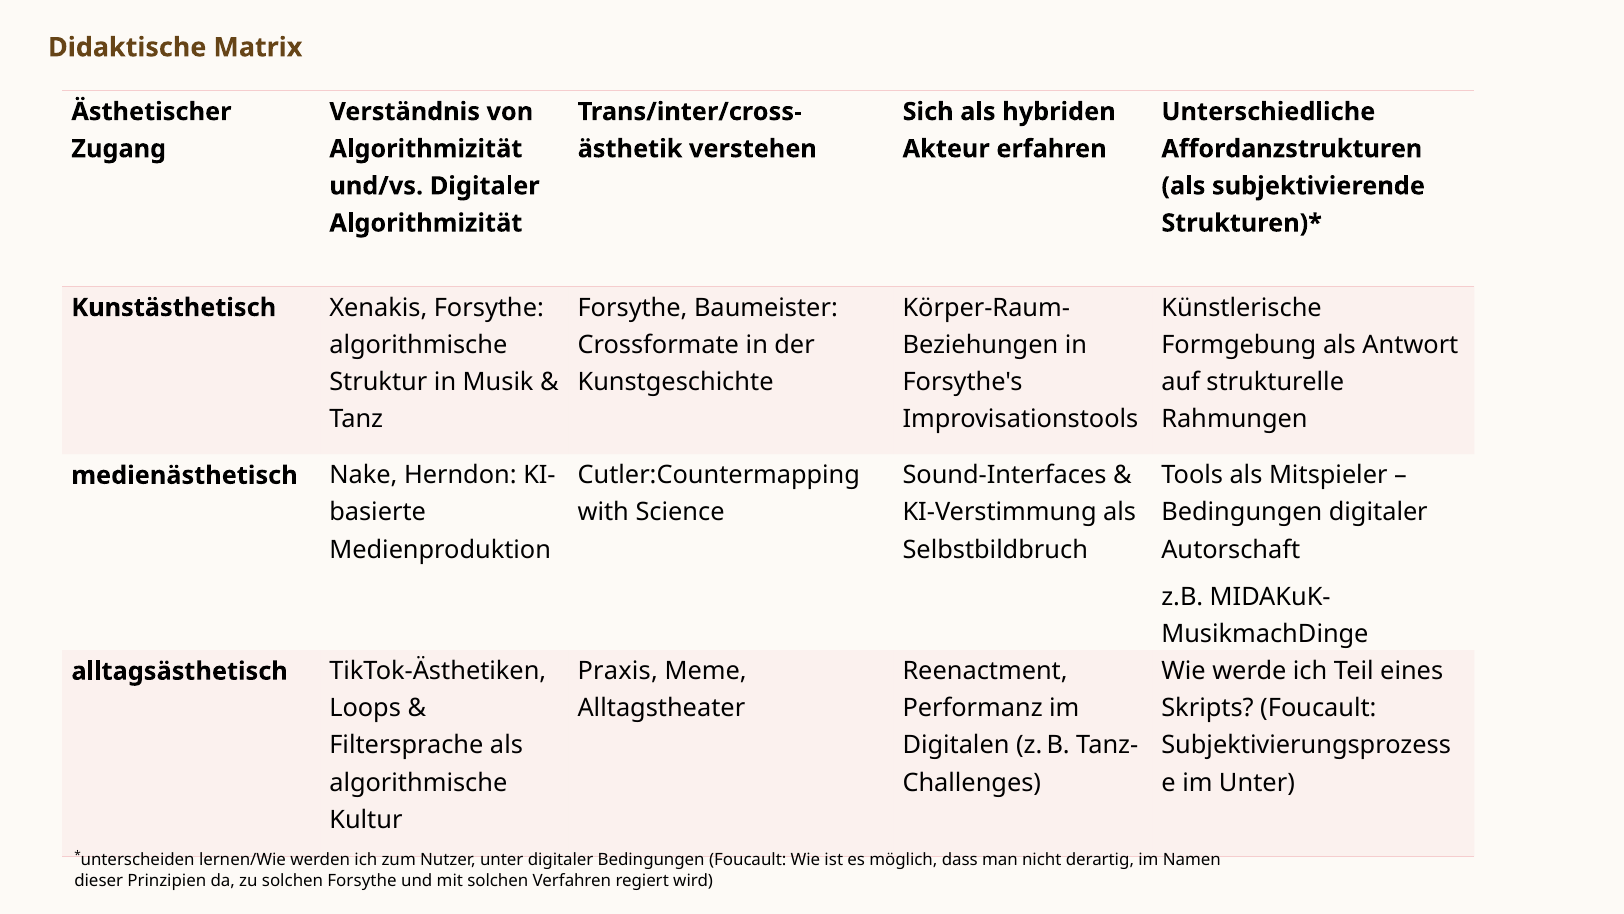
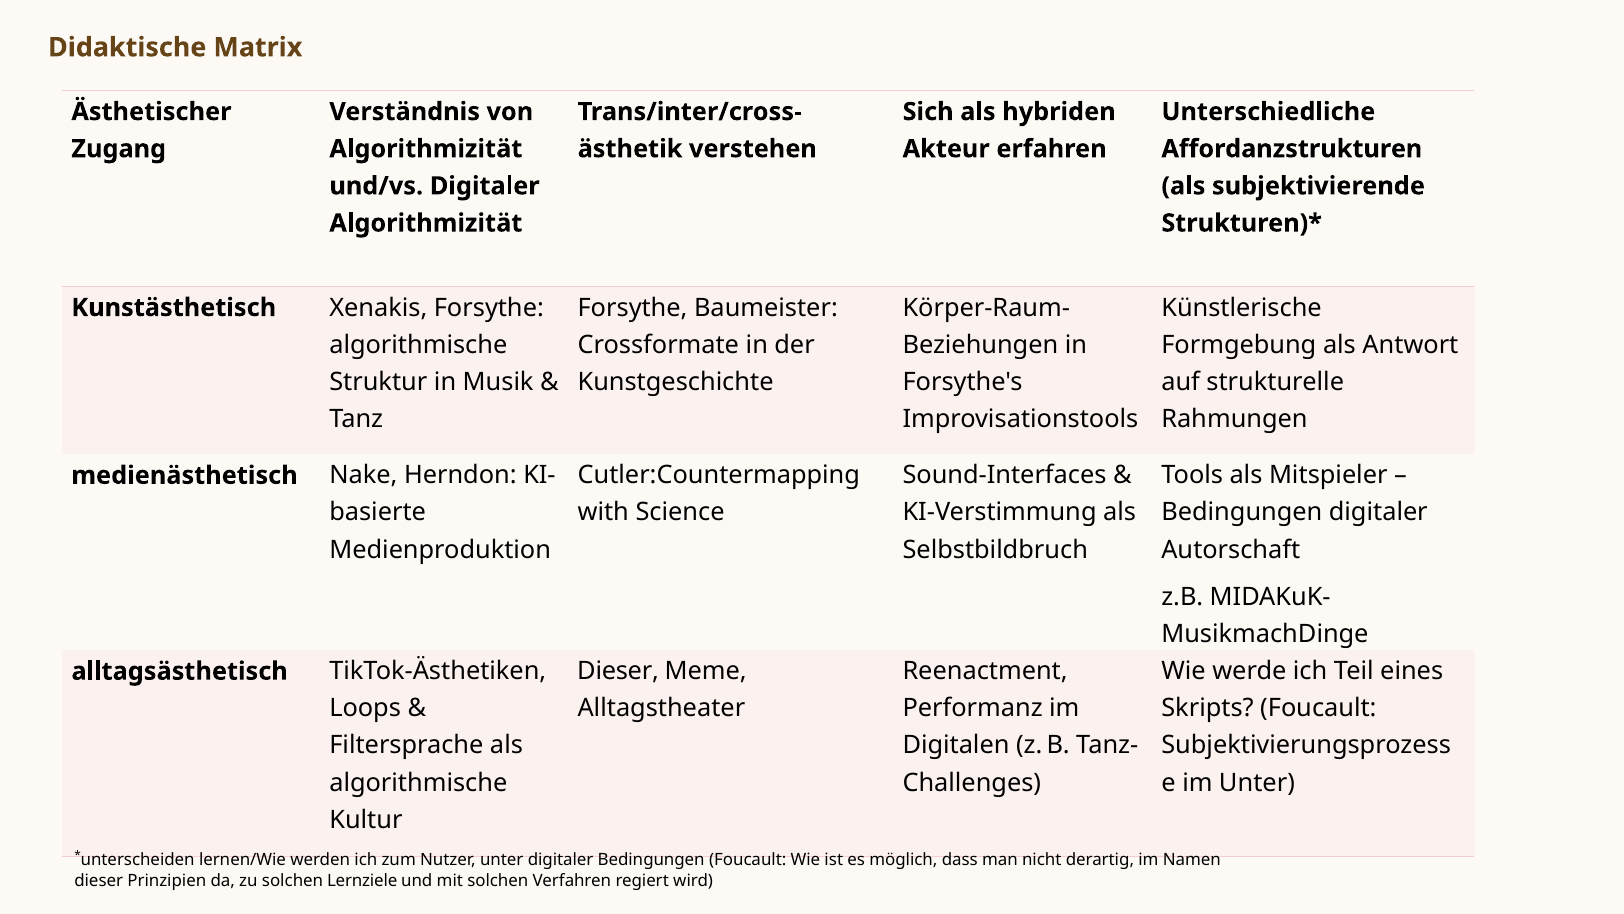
Praxis at (618, 671): Praxis -> Dieser
solchen Forsythe: Forsythe -> Lernziele
